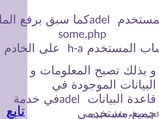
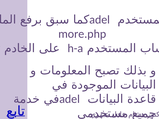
some.php: some.php -> more.php
